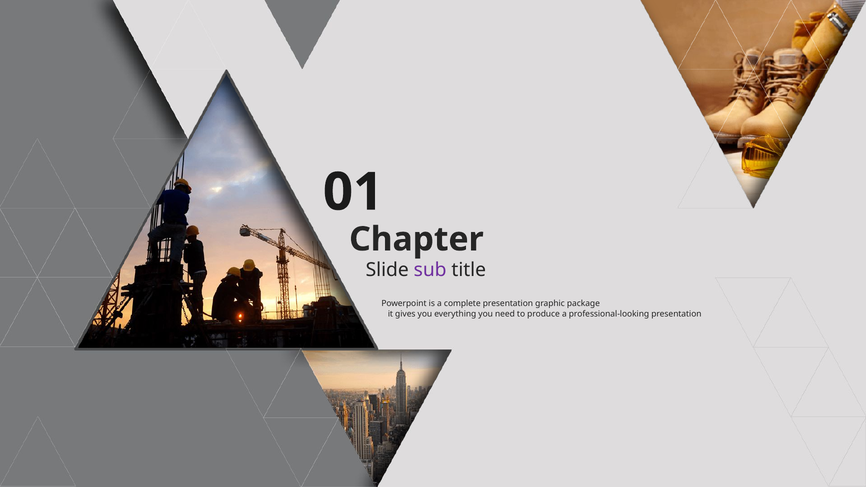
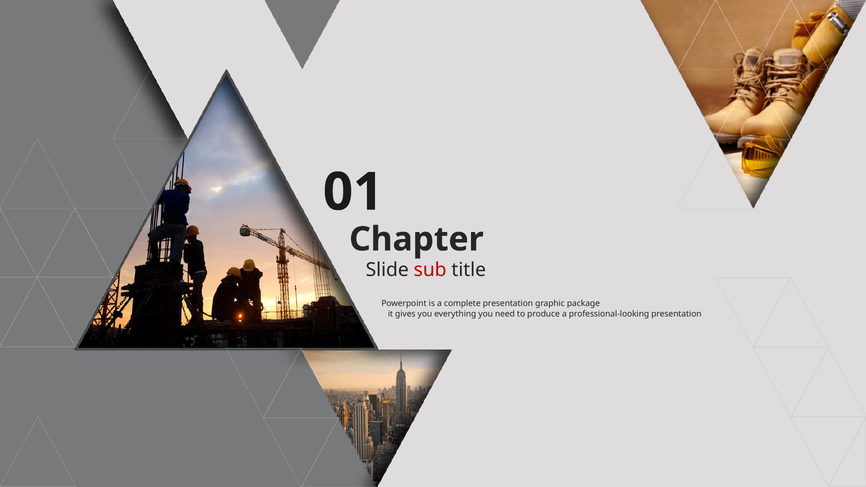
sub colour: purple -> red
